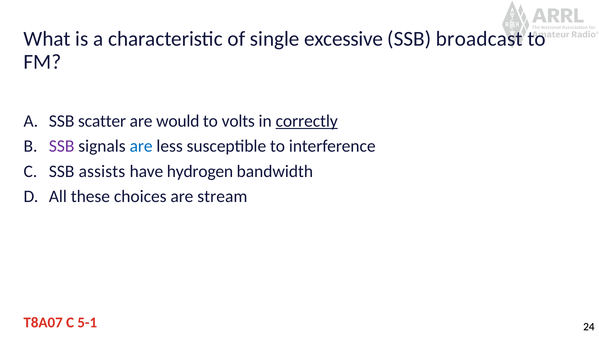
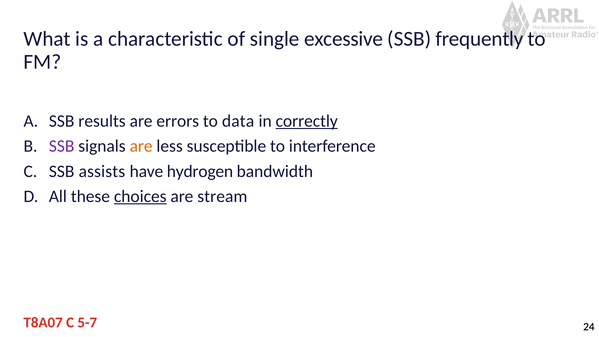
broadcast: broadcast -> frequently
scatter: scatter -> results
would: would -> errors
volts: volts -> data
are at (141, 146) colour: blue -> orange
choices underline: none -> present
5-1: 5-1 -> 5-7
